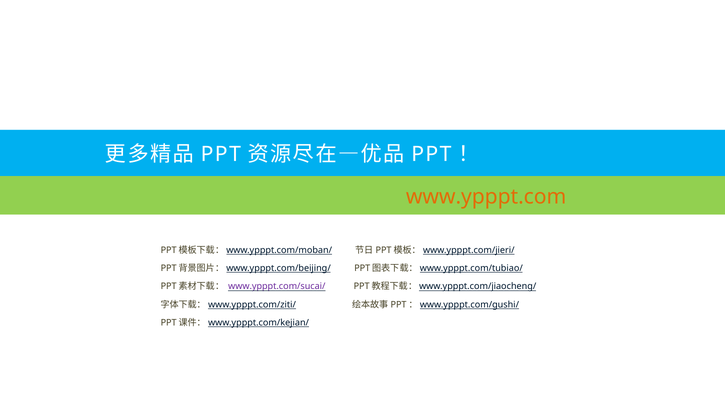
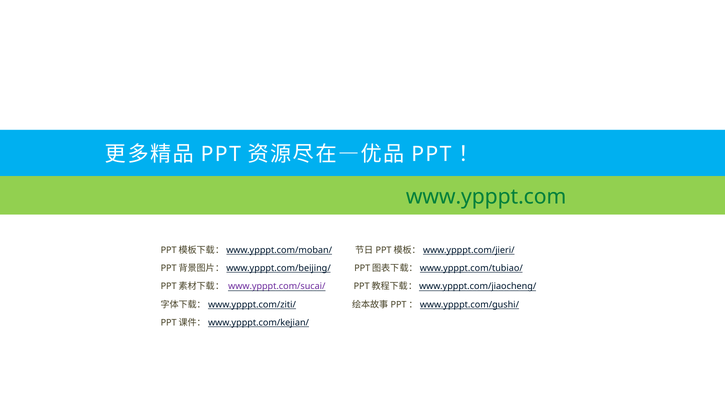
www.ypppt.com colour: orange -> green
